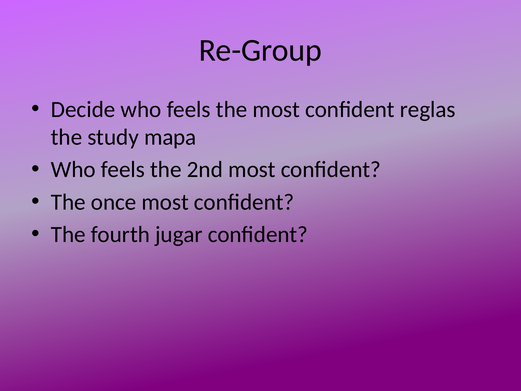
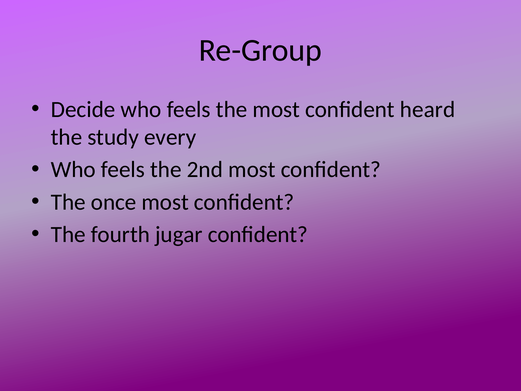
reglas: reglas -> heard
mapa: mapa -> every
